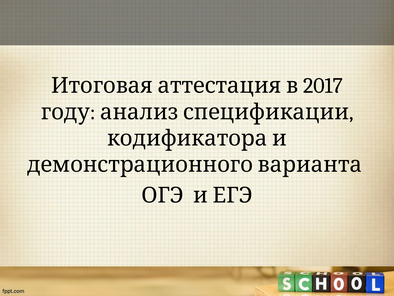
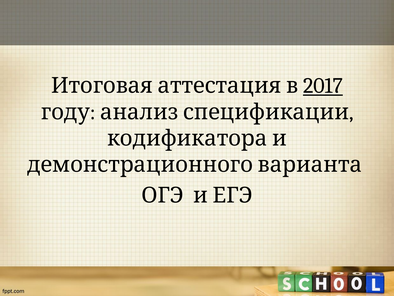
2017 underline: none -> present
